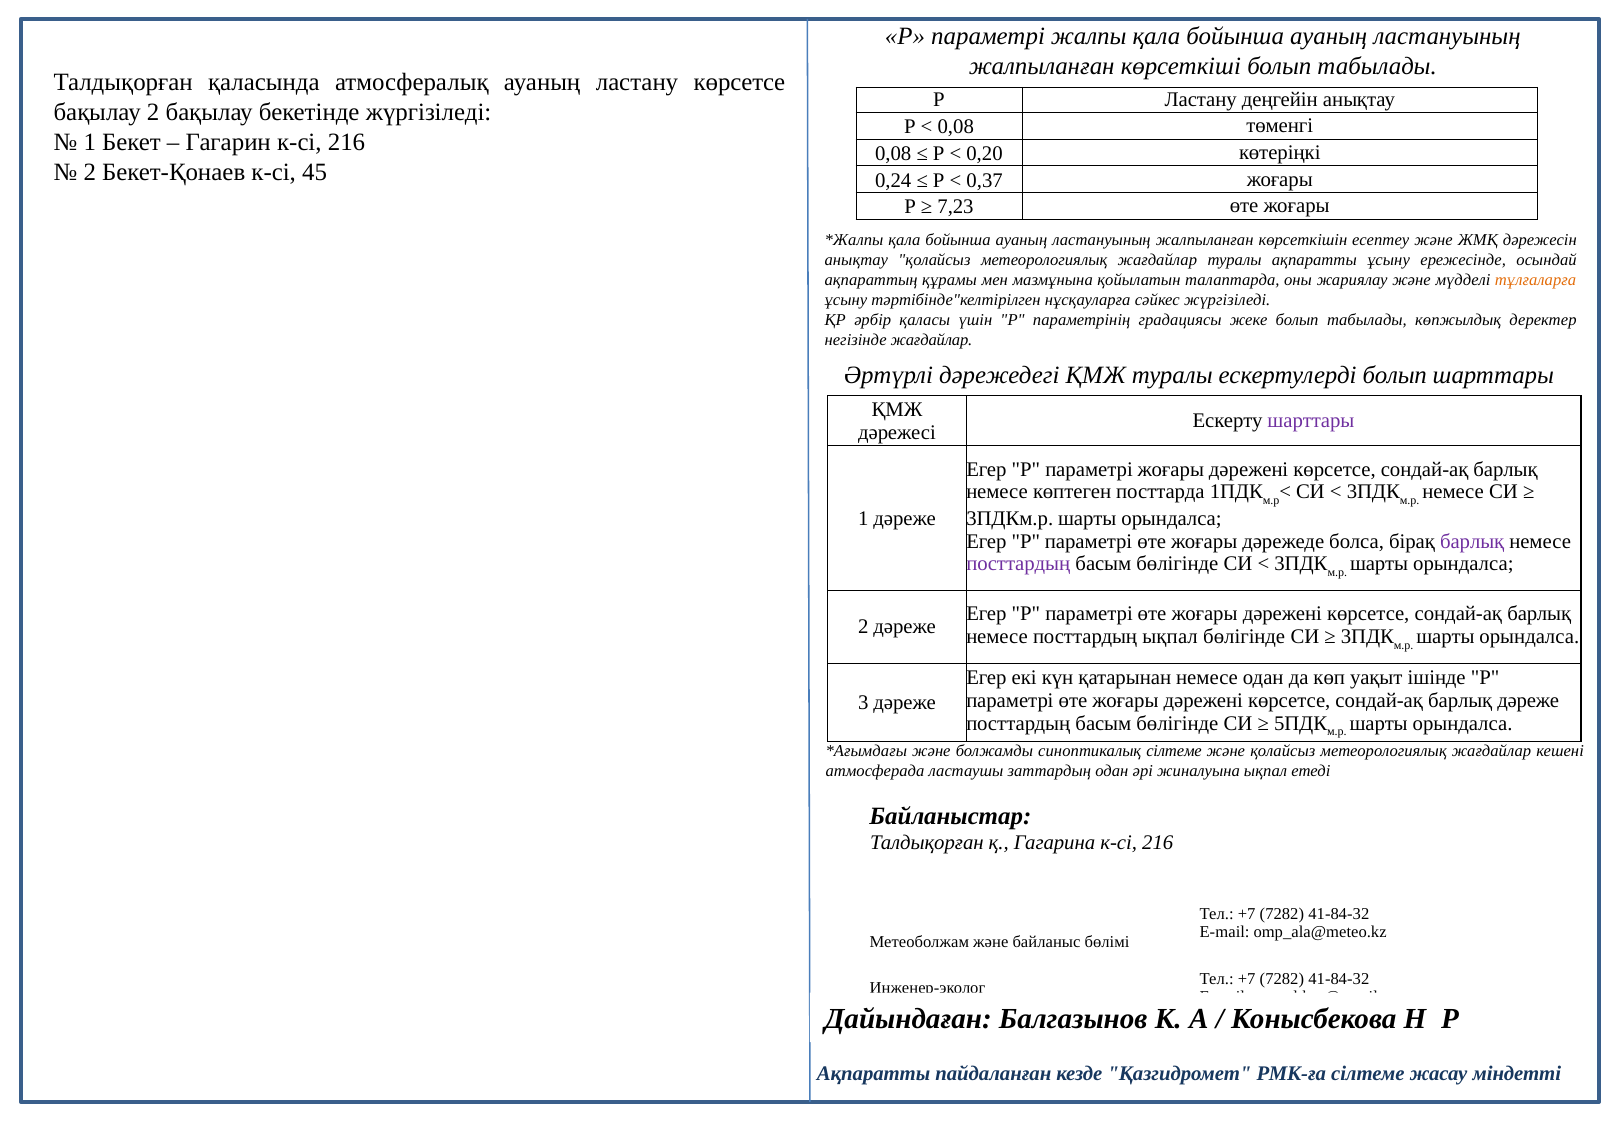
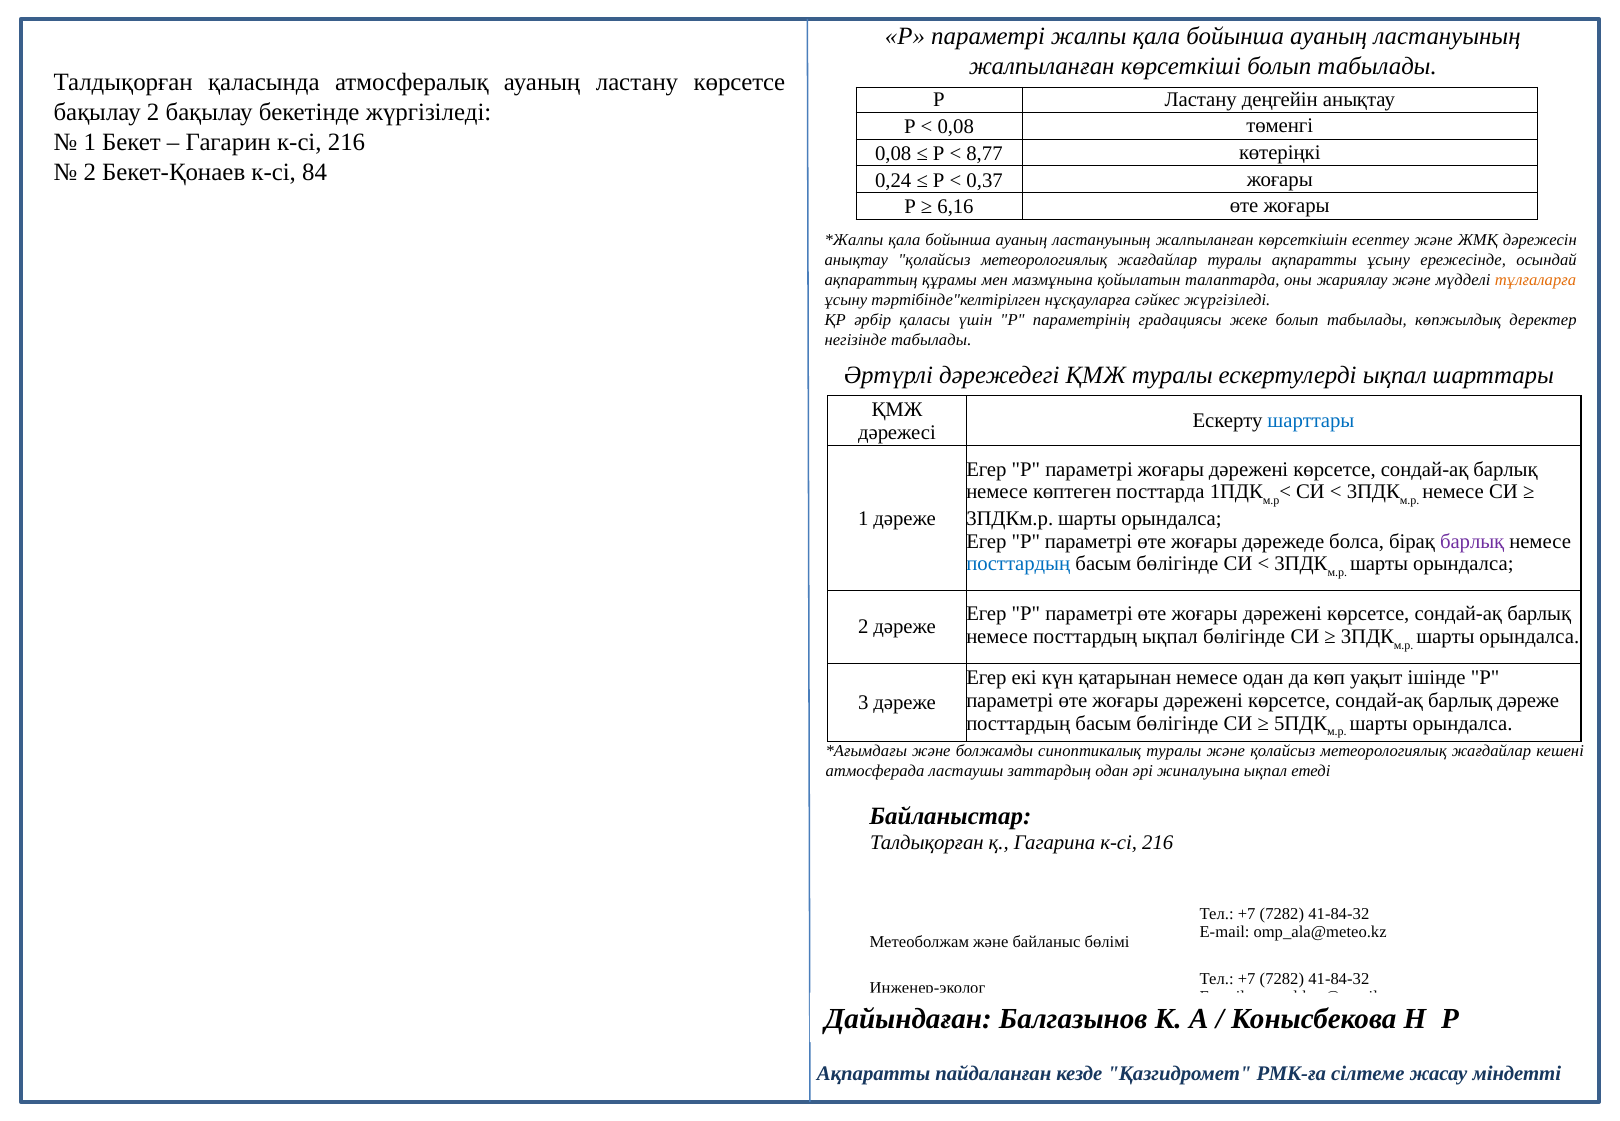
0,20: 0,20 -> 8,77
45: 45 -> 84
7,23: 7,23 -> 6,16
негізінде жағдайлар: жағдайлар -> табылады
ескертулерді болып: болып -> ықпал
шарттары at (1311, 421) colour: purple -> blue
посттардың at (1018, 564) colour: purple -> blue
синоптикалық сілтеме: сілтеме -> туралы
